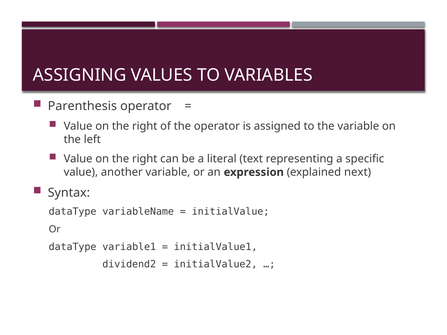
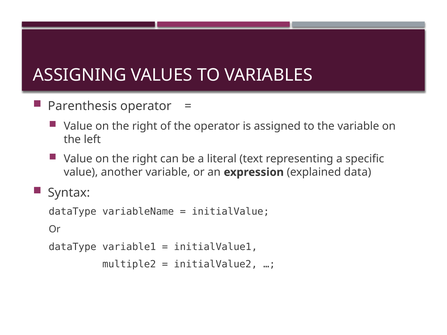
next: next -> data
dividend2: dividend2 -> multiple2
